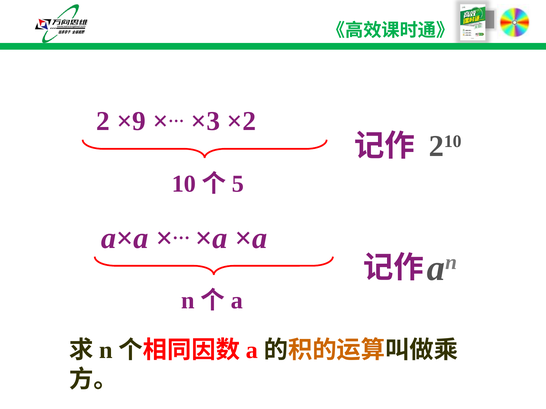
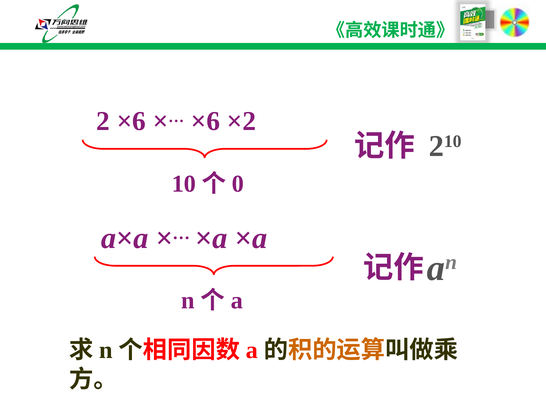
2 ×9: ×9 -> ×6
×3 at (206, 121): ×3 -> ×6
5: 5 -> 0
